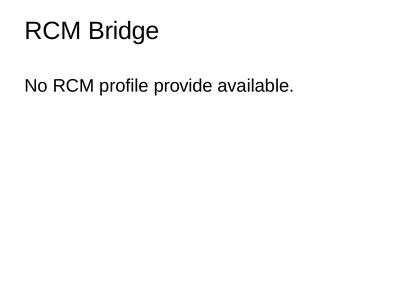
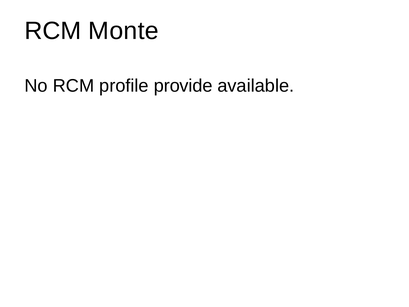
Bridge: Bridge -> Monte
